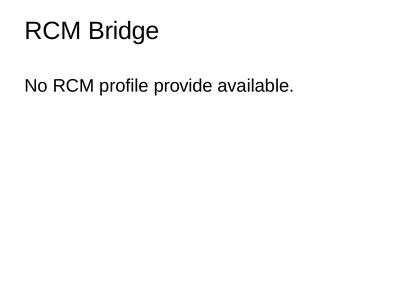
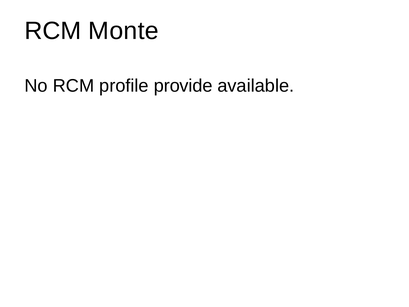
Bridge: Bridge -> Monte
